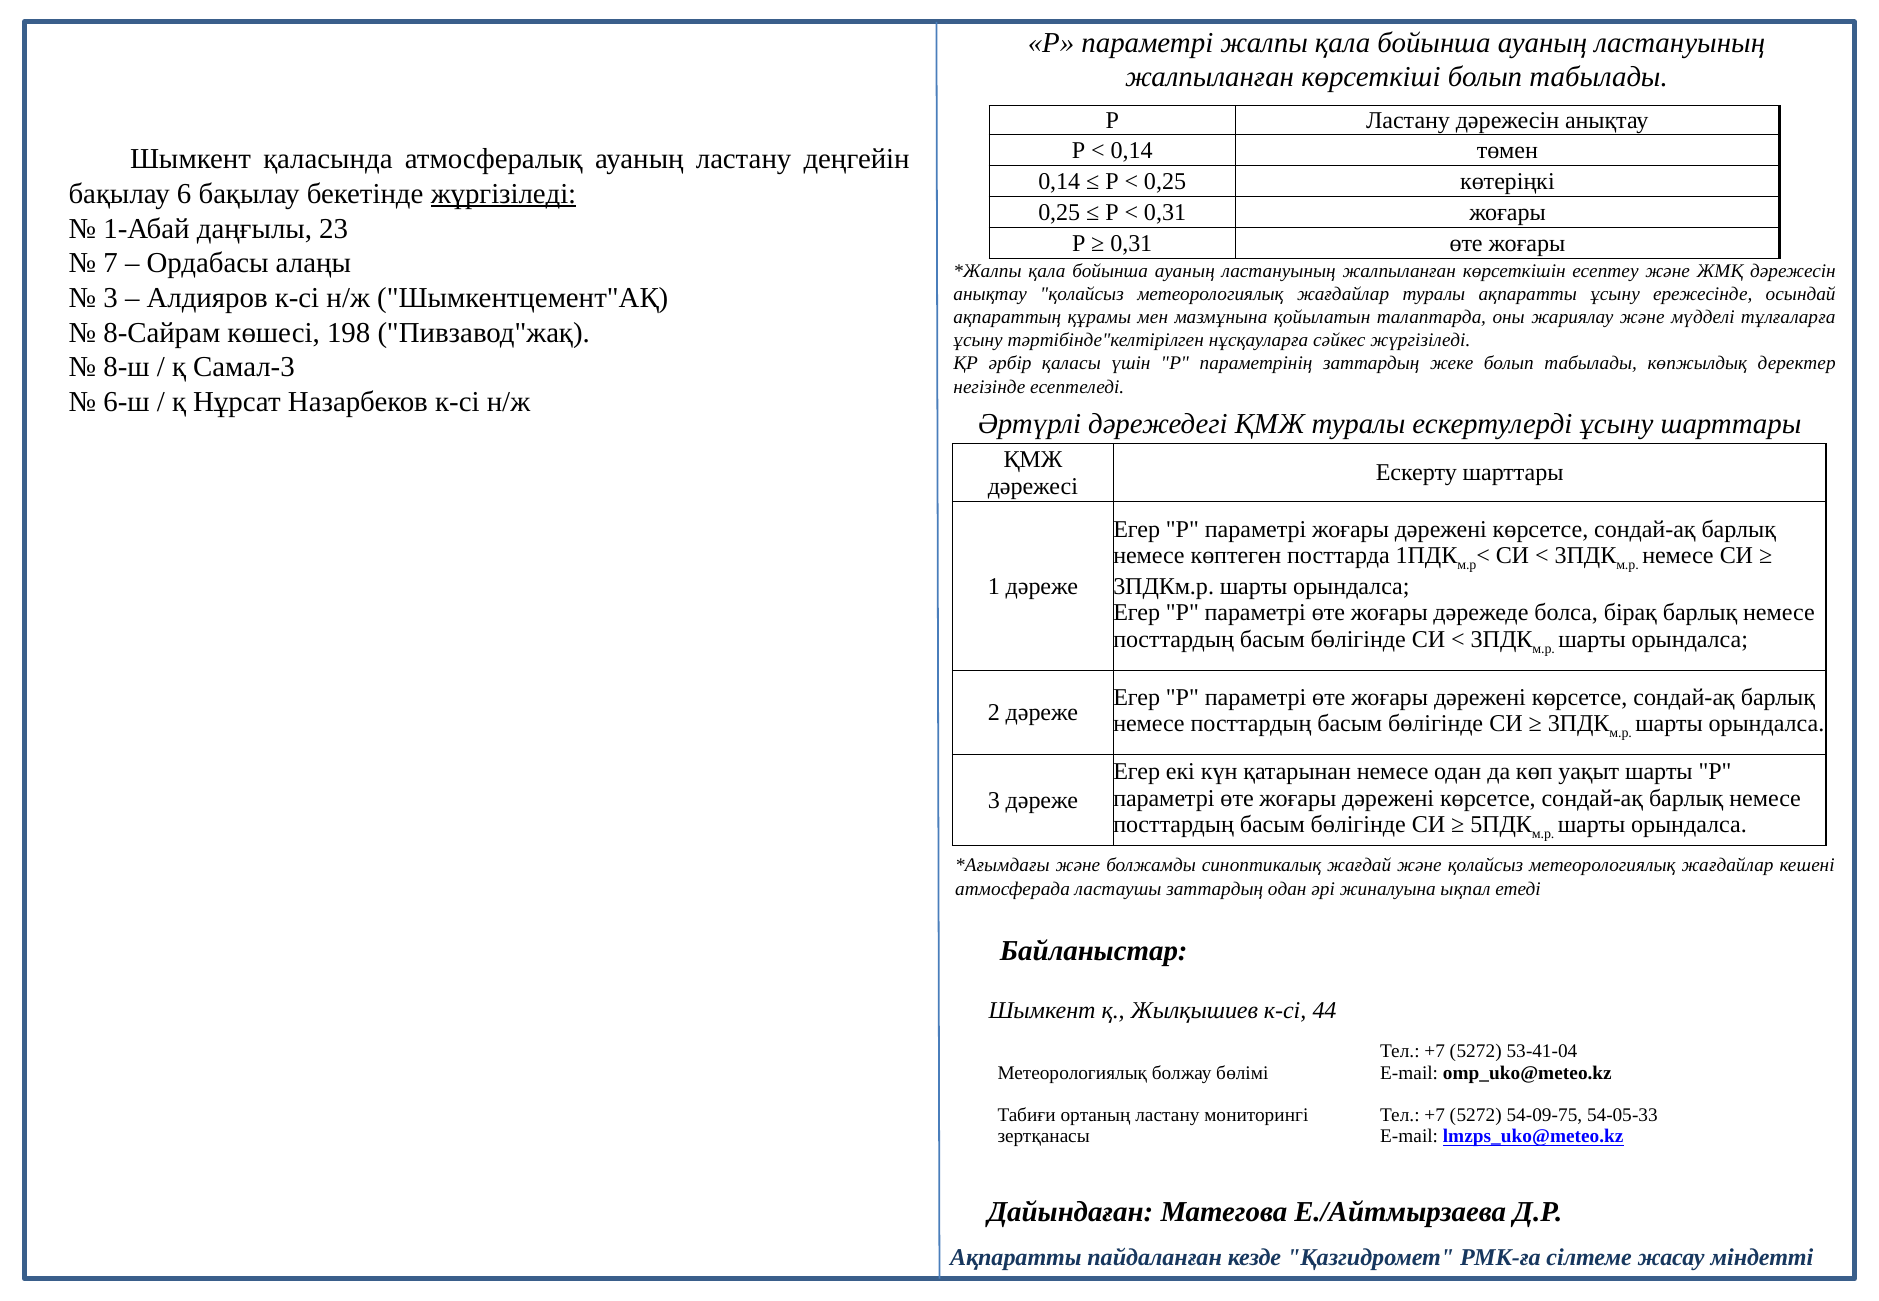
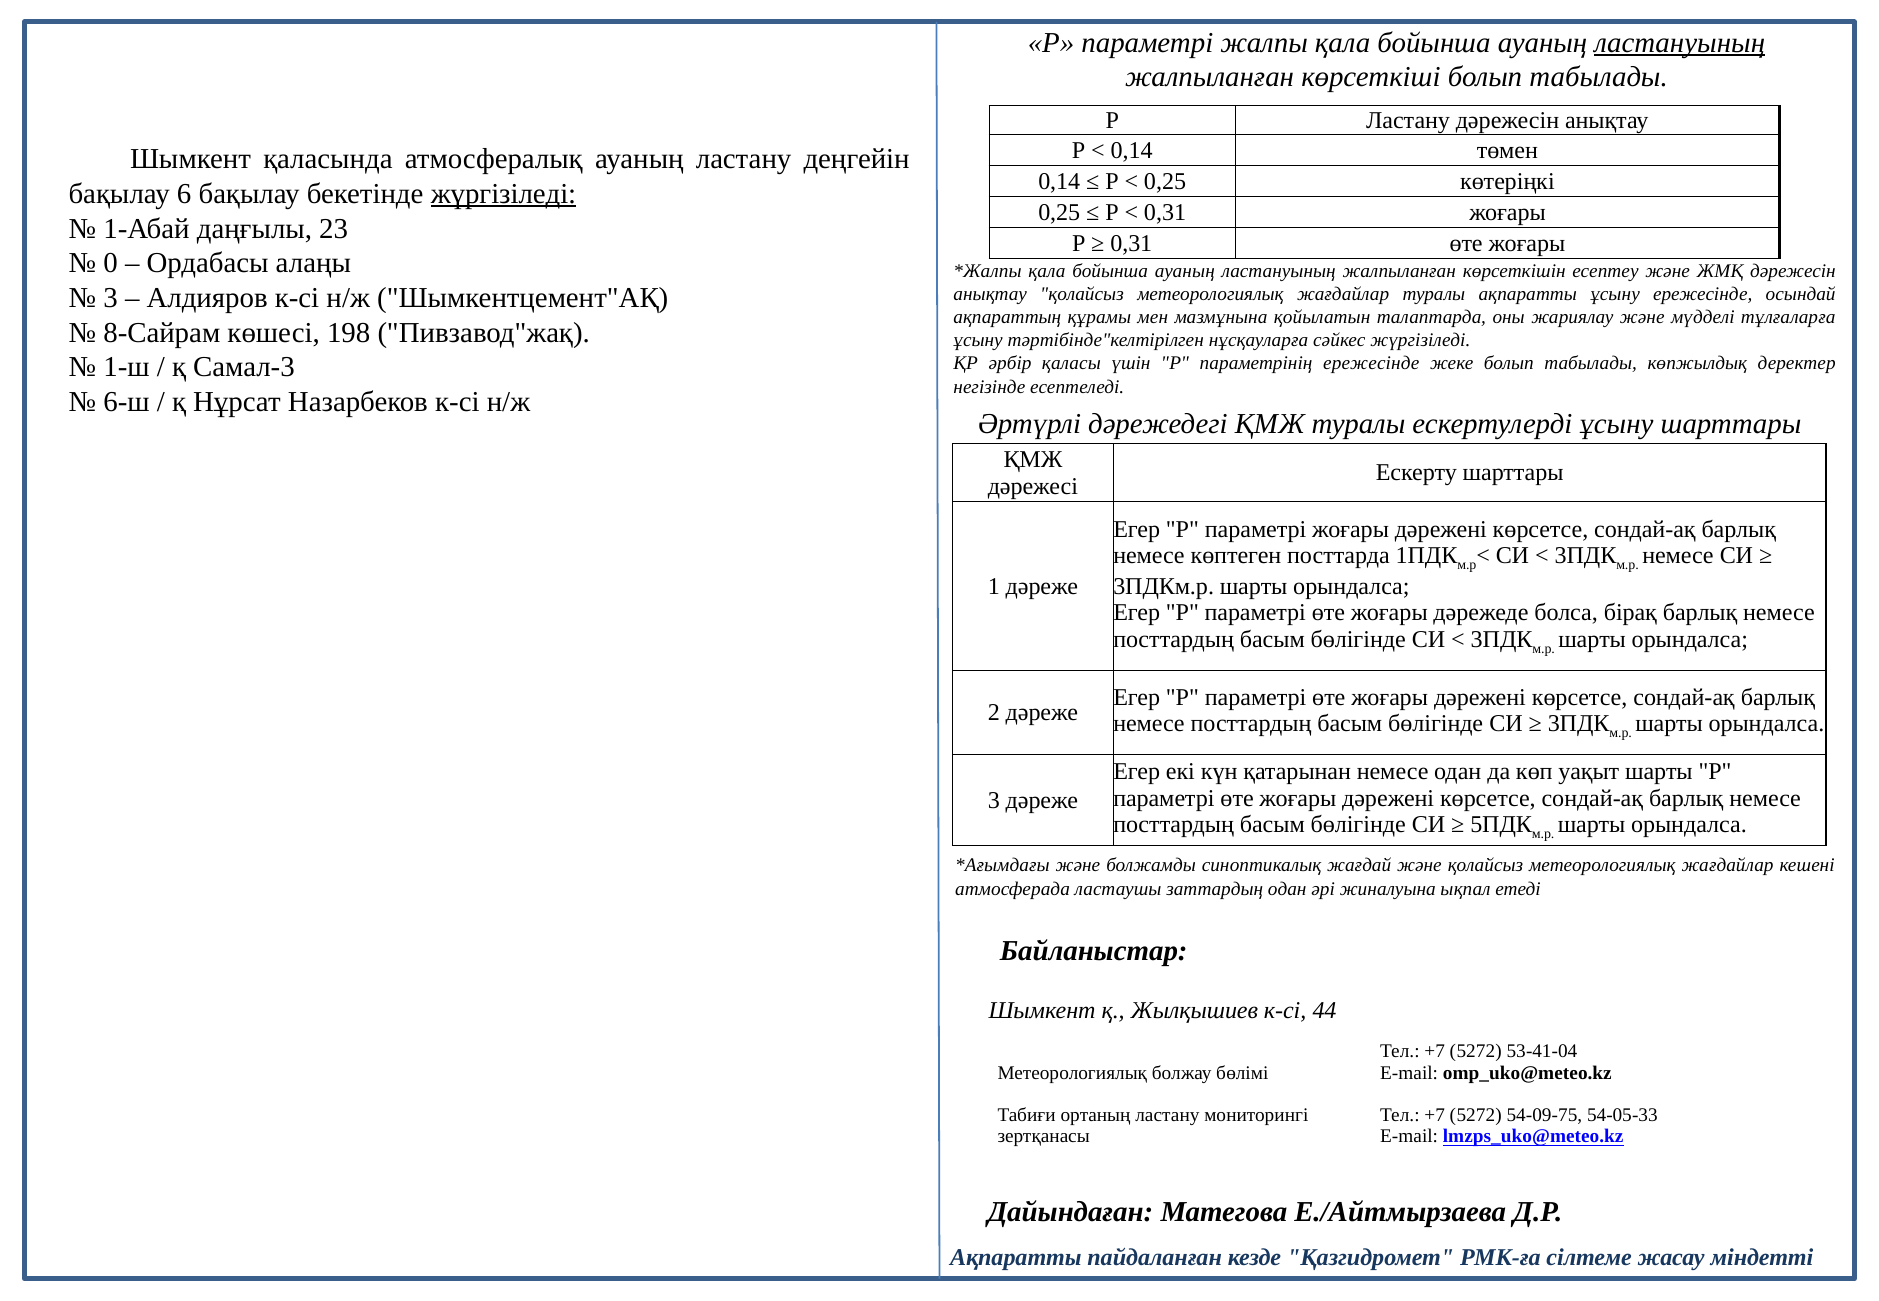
ластануының at (1680, 43) underline: none -> present
7: 7 -> 0
8-ш: 8-ш -> 1-ш
параметрінің заттардың: заттардың -> ережесінде
